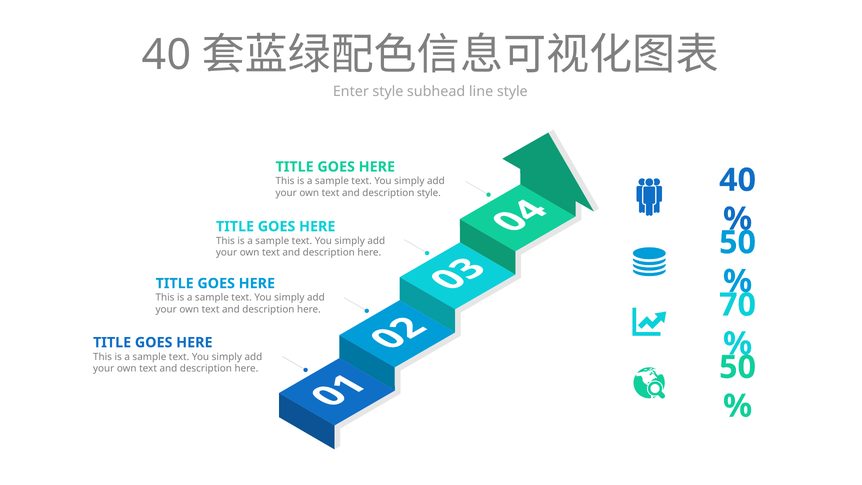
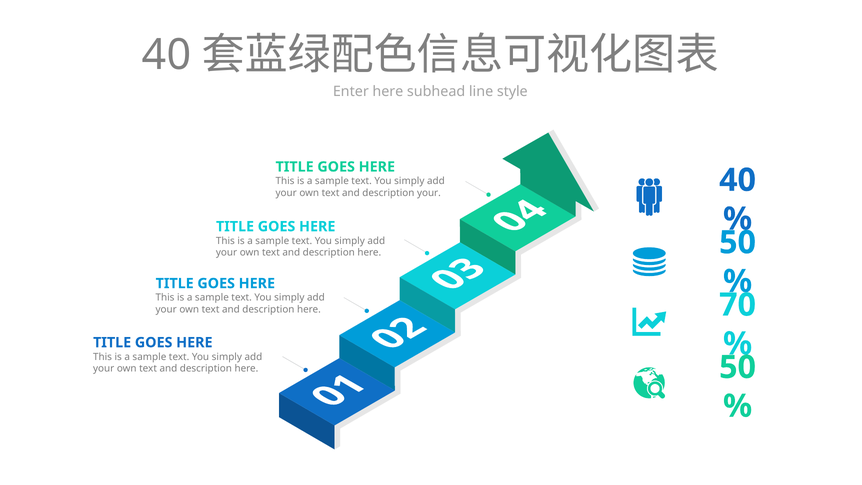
Enter style: style -> here
description style: style -> your
